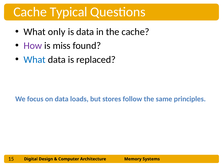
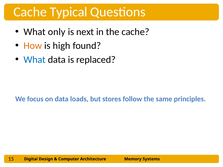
is data: data -> next
How colour: purple -> orange
miss: miss -> high
